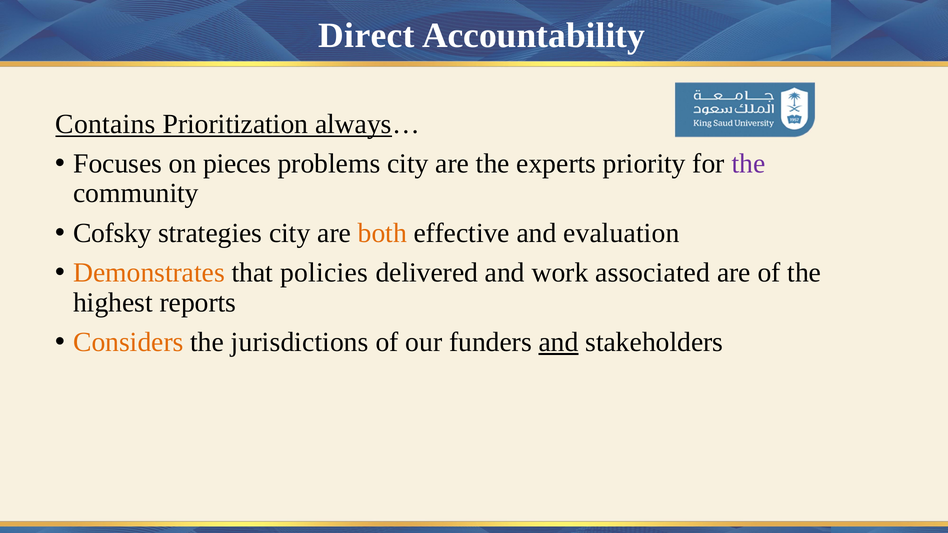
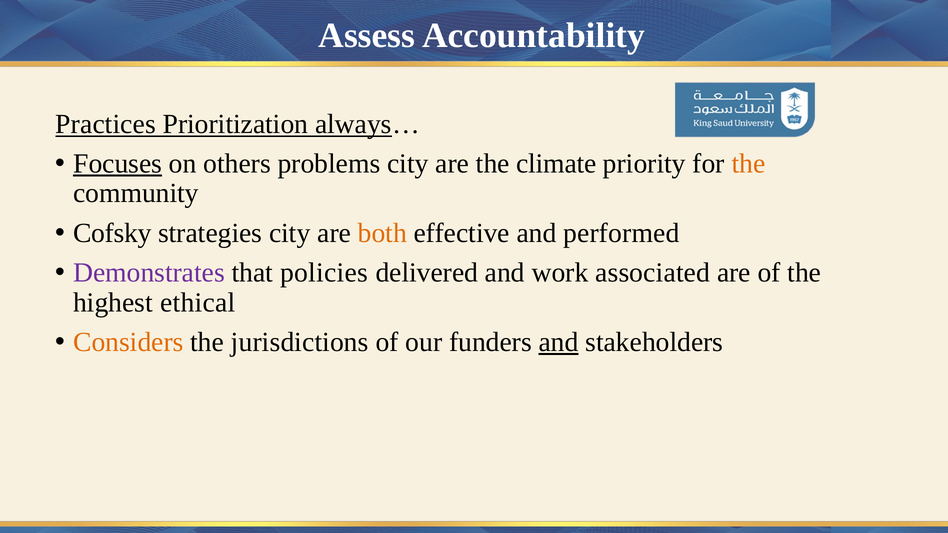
Direct: Direct -> Assess
Contains: Contains -> Practices
Focuses underline: none -> present
pieces: pieces -> others
experts: experts -> climate
the at (748, 164) colour: purple -> orange
evaluation: evaluation -> performed
Demonstrates colour: orange -> purple
reports: reports -> ethical
